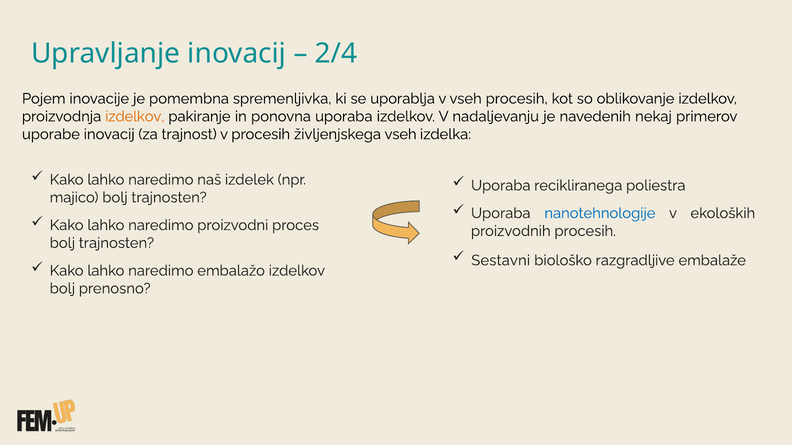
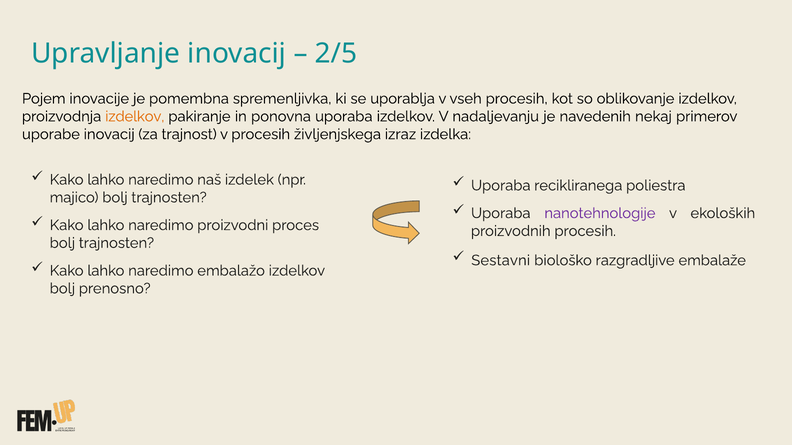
2/4: 2/4 -> 2/5
življenjskega vseh: vseh -> izraz
nanotehnologije colour: blue -> purple
